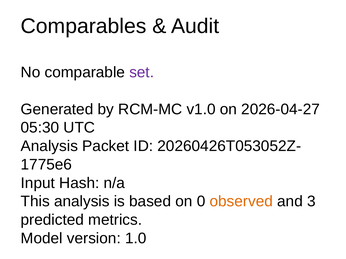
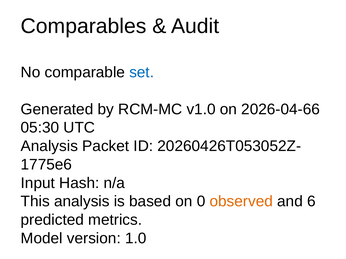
set colour: purple -> blue
2026-04-27: 2026-04-27 -> 2026-04-66
3: 3 -> 6
